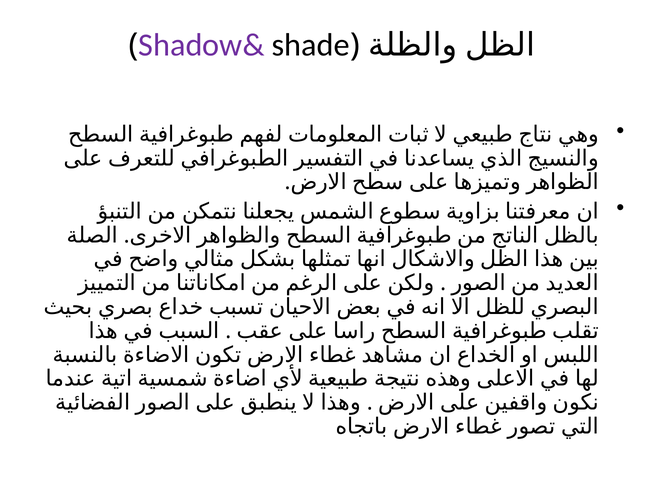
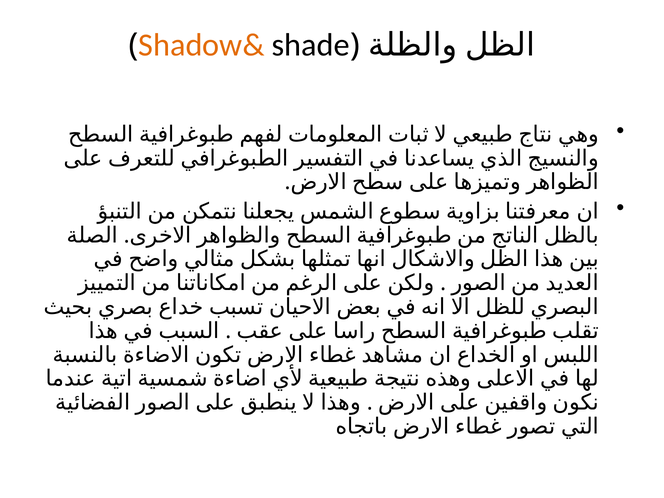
Shadow& colour: purple -> orange
